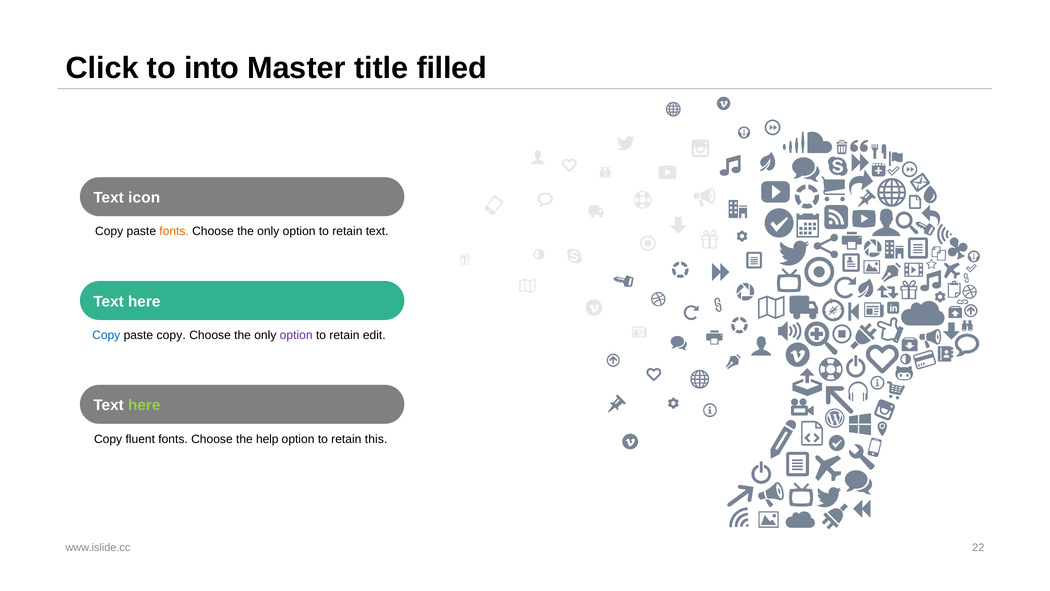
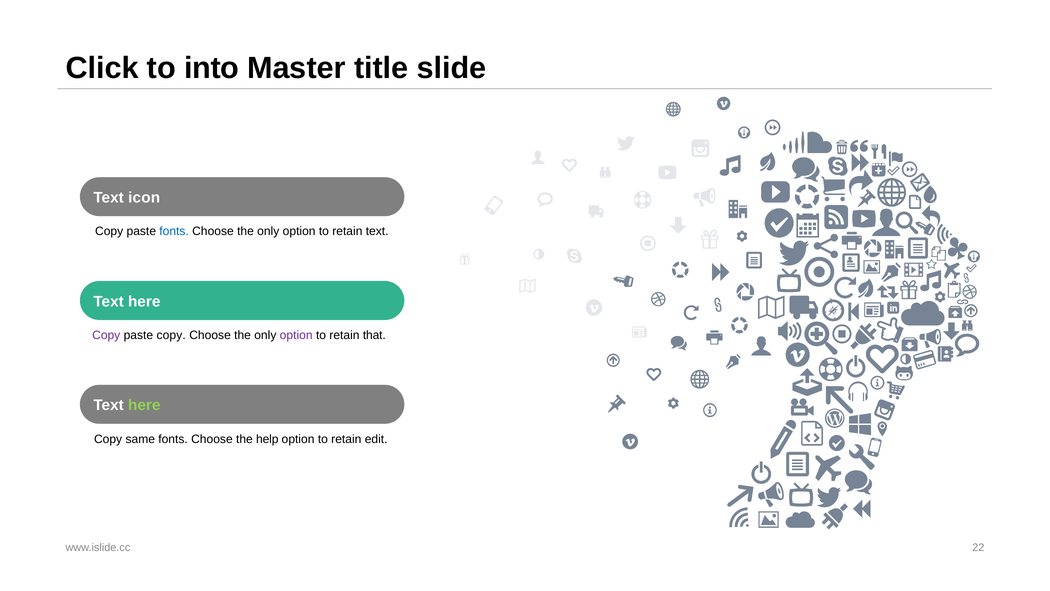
filled: filled -> slide
fonts at (174, 231) colour: orange -> blue
Copy at (106, 335) colour: blue -> purple
edit: edit -> that
fluent: fluent -> same
this: this -> edit
